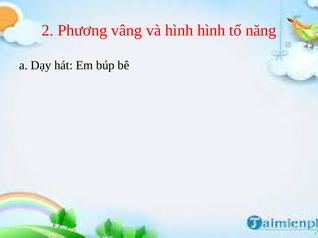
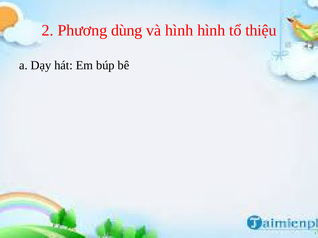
vâng: vâng -> dùng
năng: năng -> thiệu
